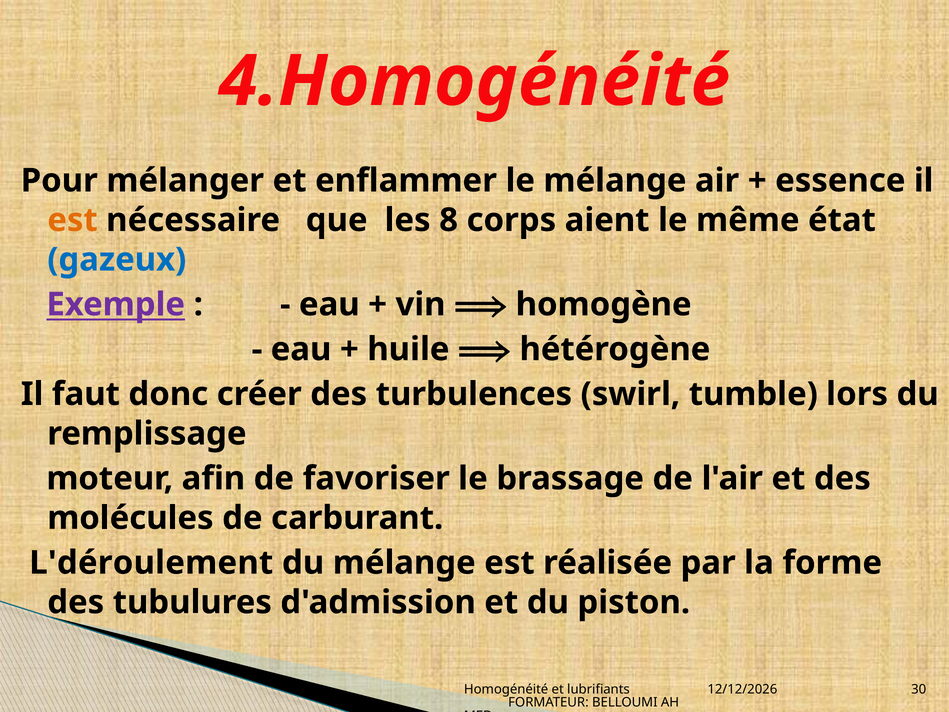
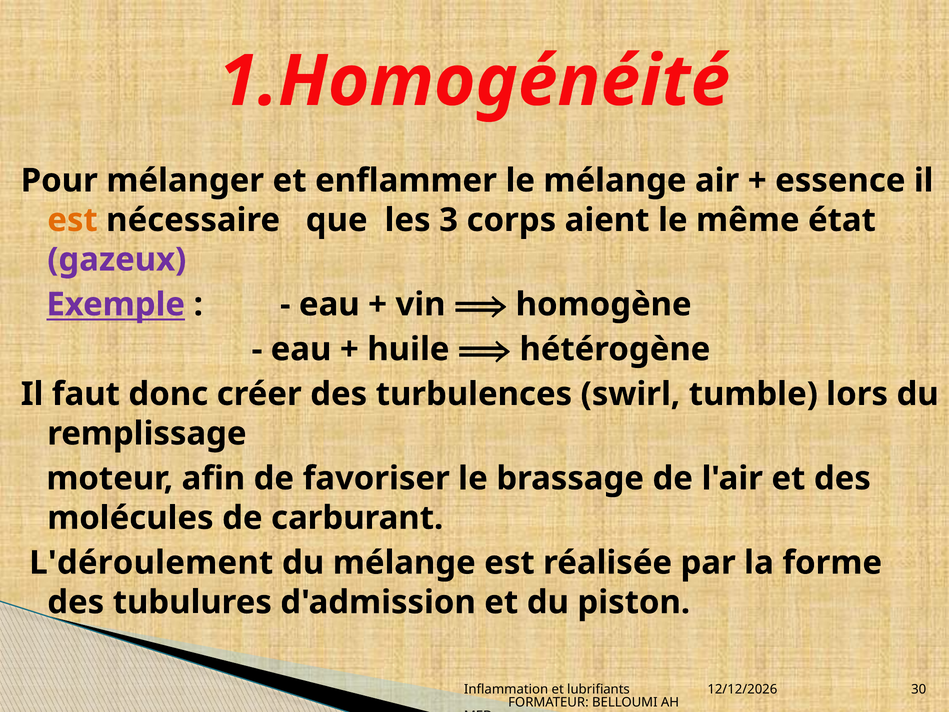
4.Homogénéité: 4.Homogénéité -> 1.Homogénéité
8: 8 -> 3
gazeux colour: blue -> purple
Homogénéité: Homogénéité -> Inflammation
